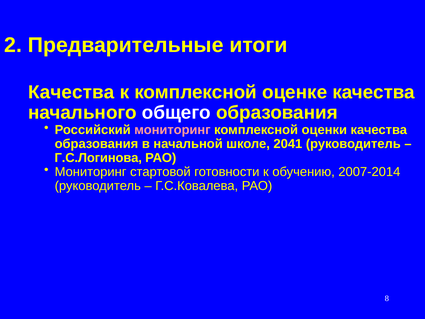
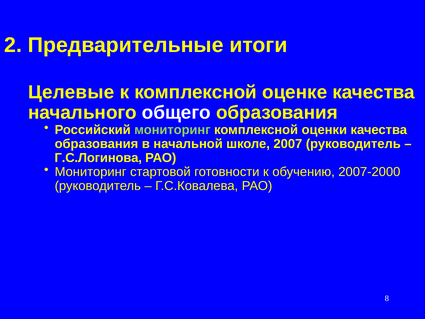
Качества at (71, 92): Качества -> Целевые
мониторинг at (172, 130) colour: pink -> light green
2041: 2041 -> 2007
2007-2014: 2007-2014 -> 2007-2000
